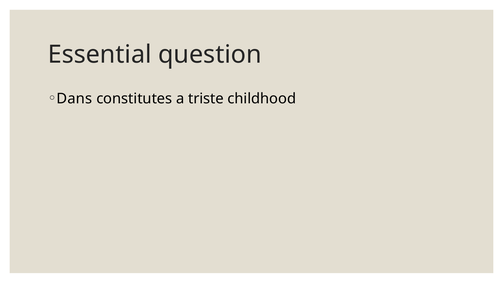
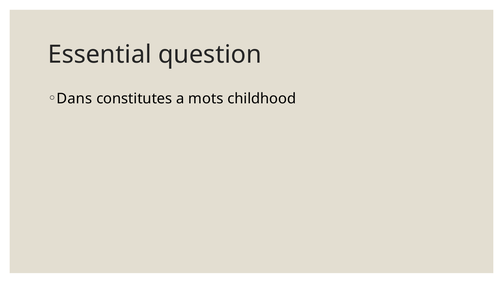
triste: triste -> mots
